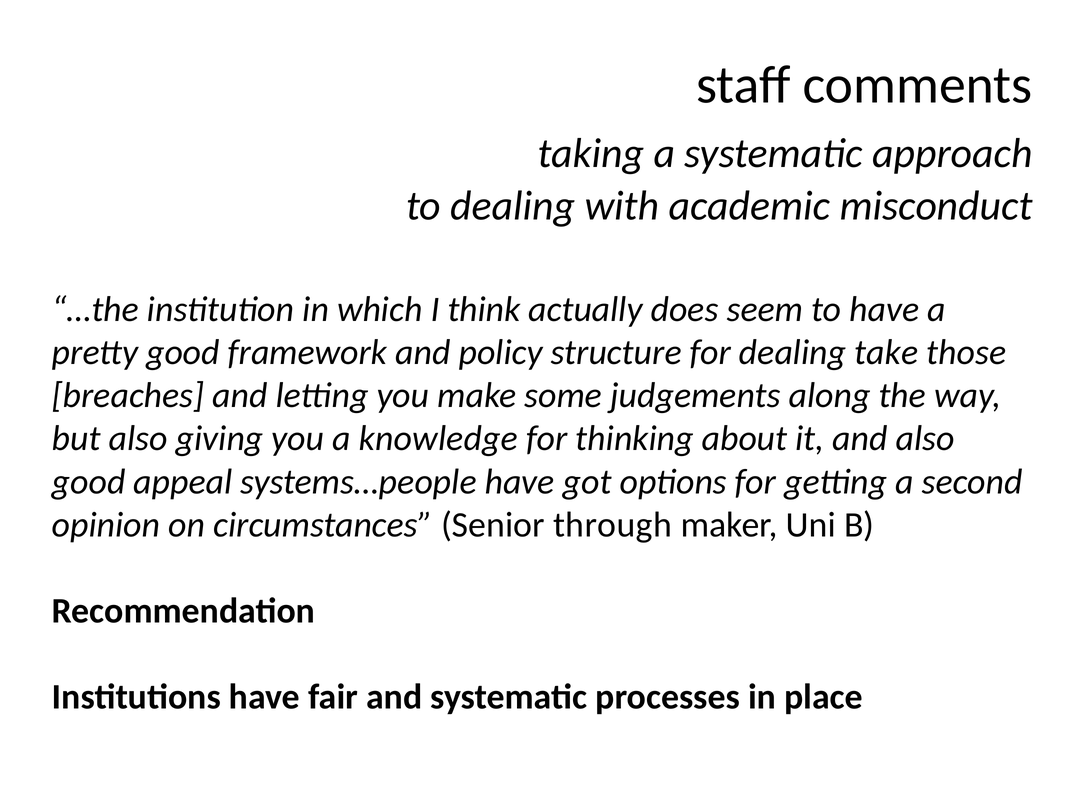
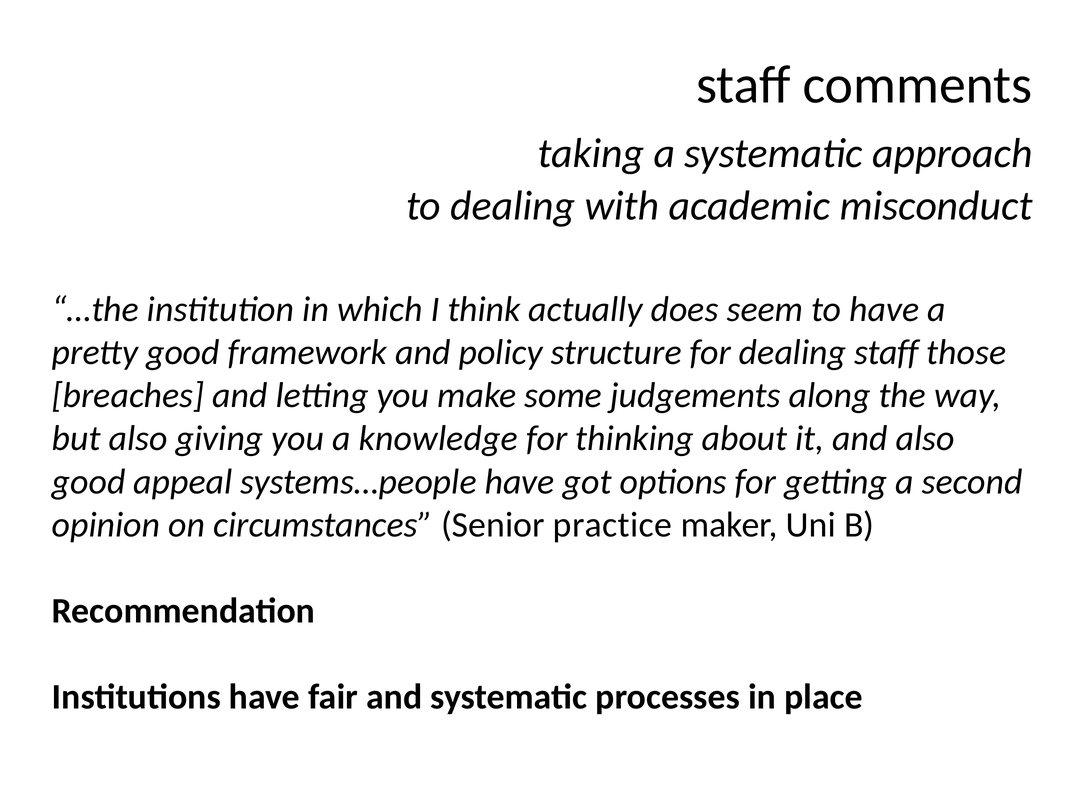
dealing take: take -> staff
through: through -> practice
